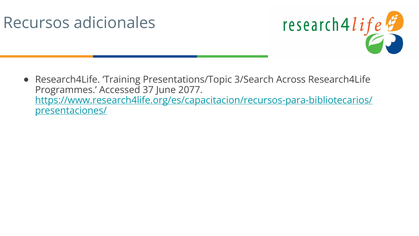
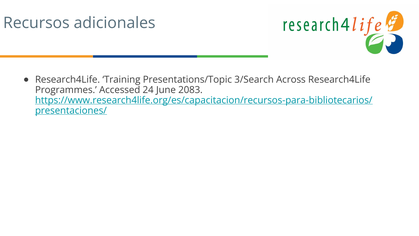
37: 37 -> 24
2077: 2077 -> 2083
